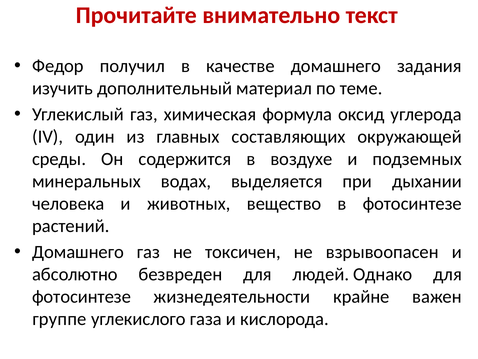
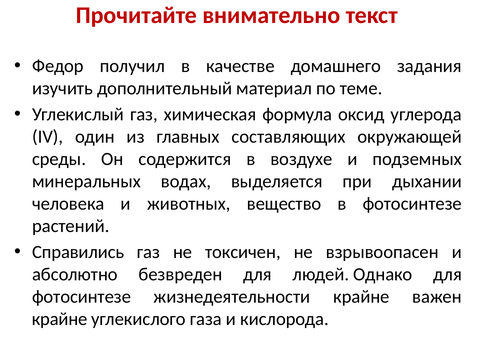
Домашнего at (78, 252): Домашнего -> Справились
группе at (59, 318): группе -> крайне
